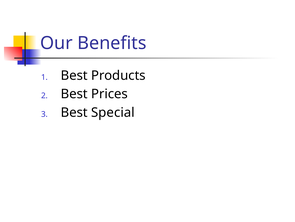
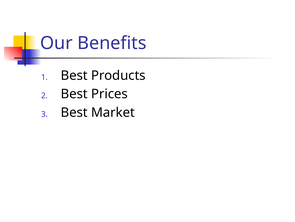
Special: Special -> Market
